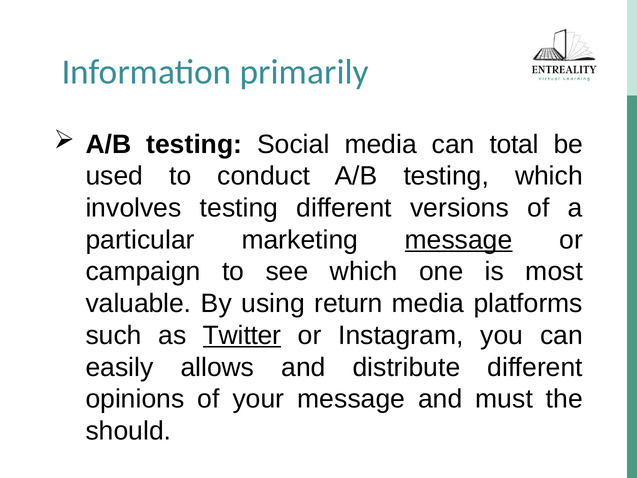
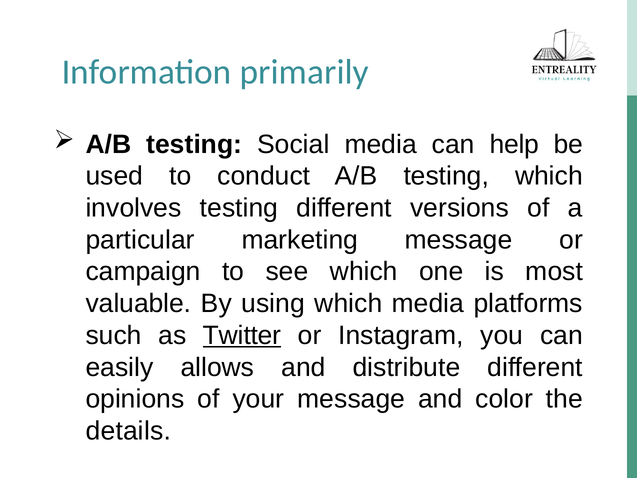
total: total -> help
message at (459, 240) underline: present -> none
using return: return -> which
must: must -> color
should: should -> details
